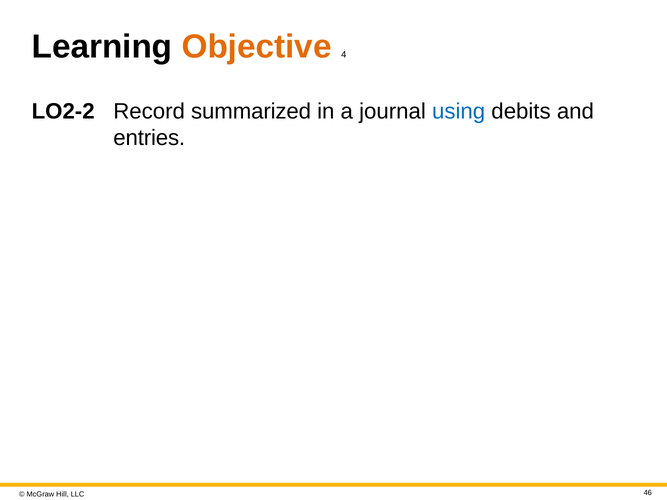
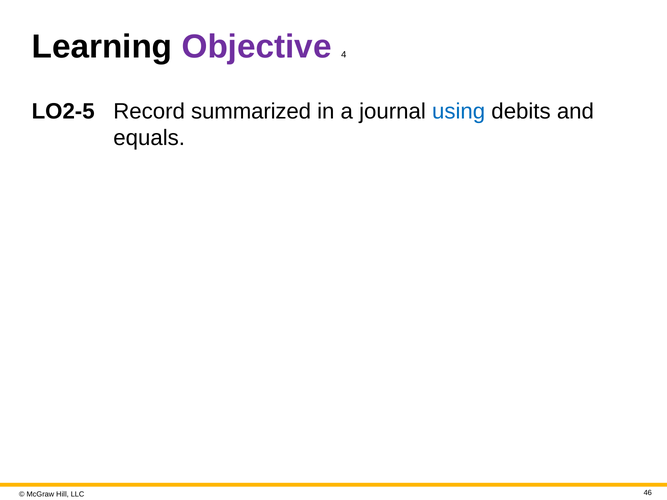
Objective colour: orange -> purple
LO2-2: LO2-2 -> LO2-5
entries: entries -> equals
